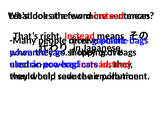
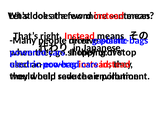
bags at (127, 52): bags -> stop
